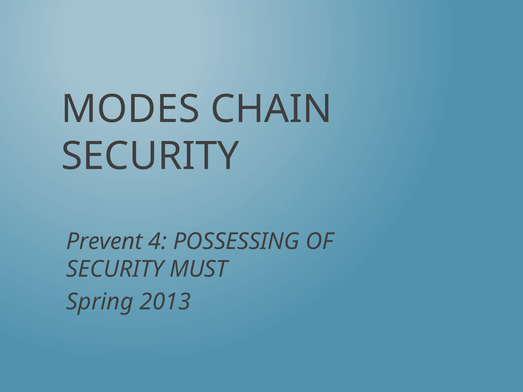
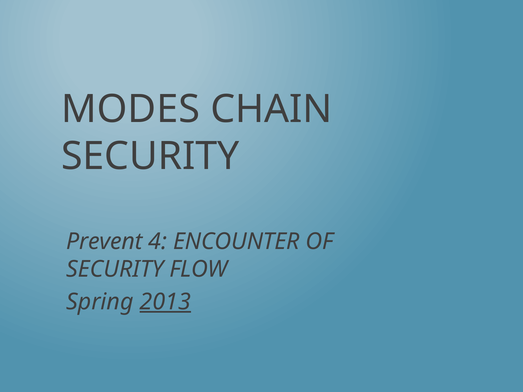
POSSESSING: POSSESSING -> ENCOUNTER
MUST: MUST -> FLOW
2013 underline: none -> present
